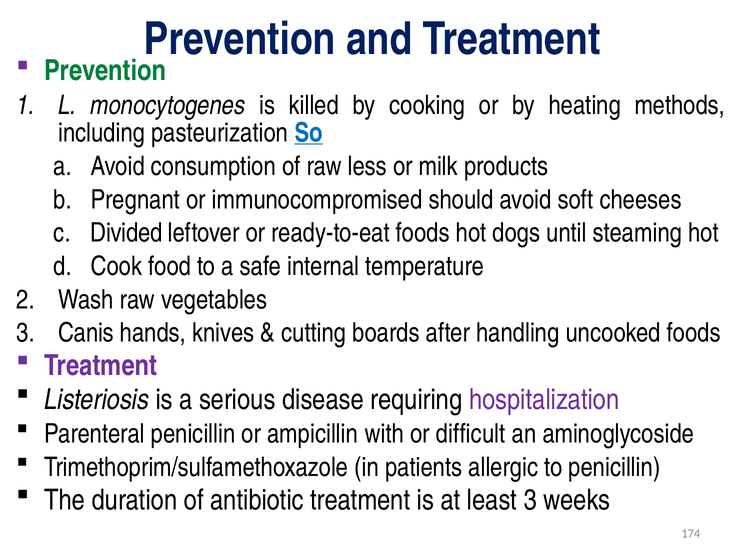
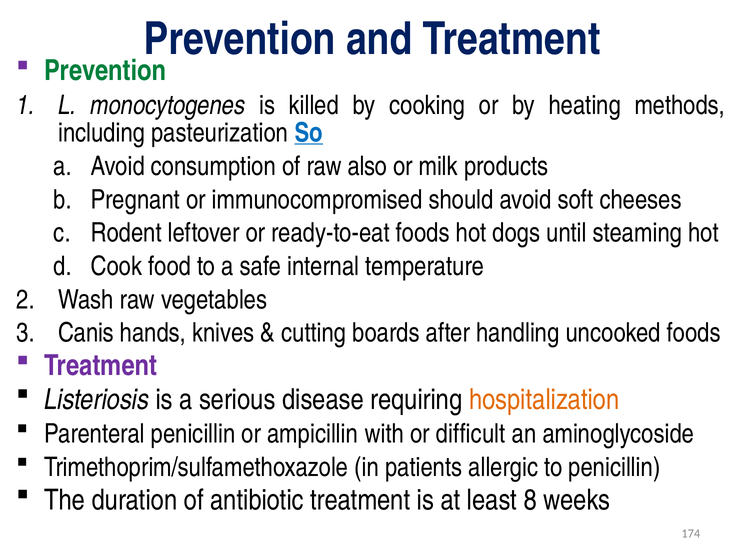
less: less -> also
Divided: Divided -> Rodent
hospitalization colour: purple -> orange
least 3: 3 -> 8
